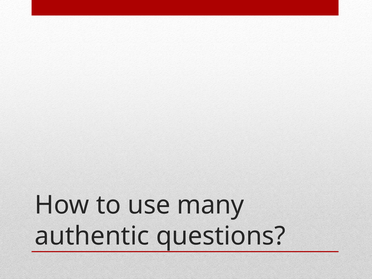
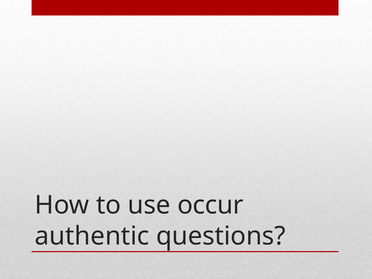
many: many -> occur
